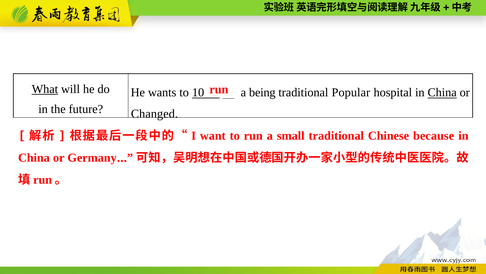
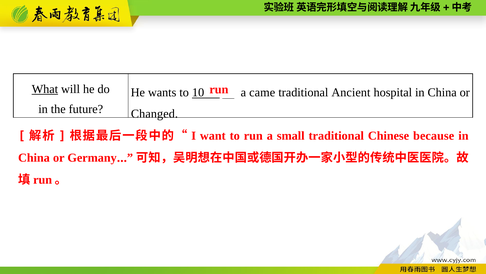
being: being -> came
Popular: Popular -> Ancient
China at (442, 92) underline: present -> none
